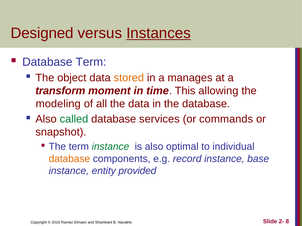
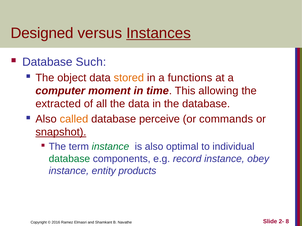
Database Term: Term -> Such
manages: manages -> functions
transform: transform -> computer
modeling: modeling -> extracted
called colour: green -> orange
services: services -> perceive
snapshot underline: none -> present
database at (69, 159) colour: orange -> green
base: base -> obey
provided: provided -> products
